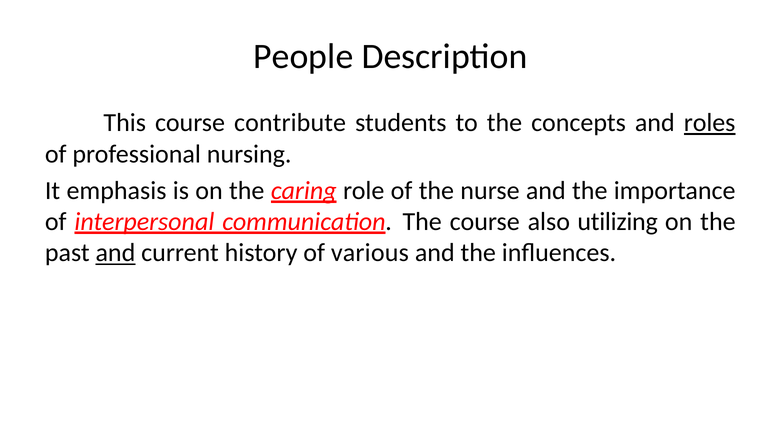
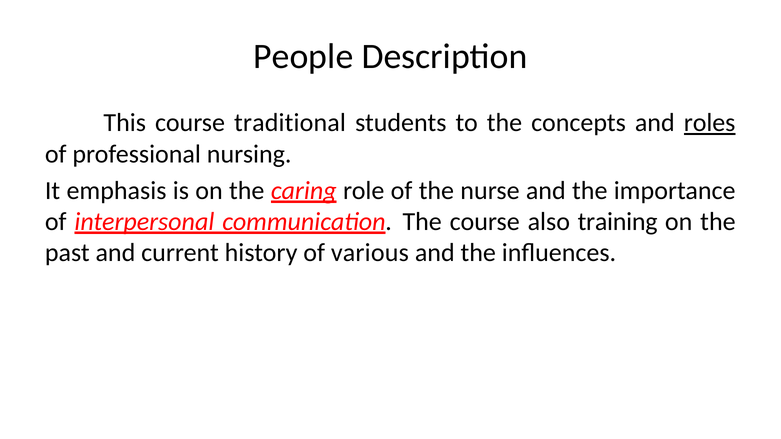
contribute: contribute -> traditional
utilizing: utilizing -> training
and at (115, 253) underline: present -> none
